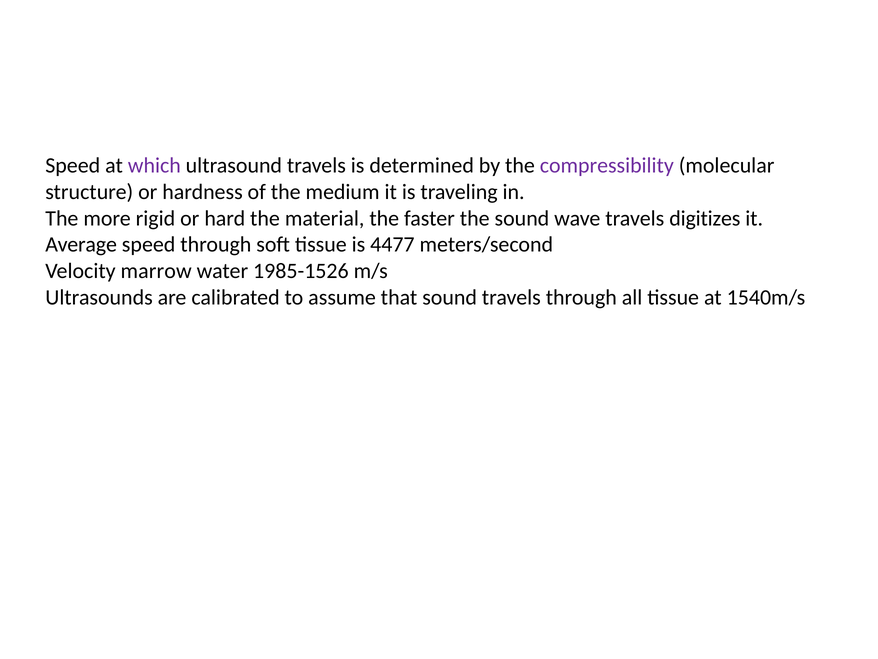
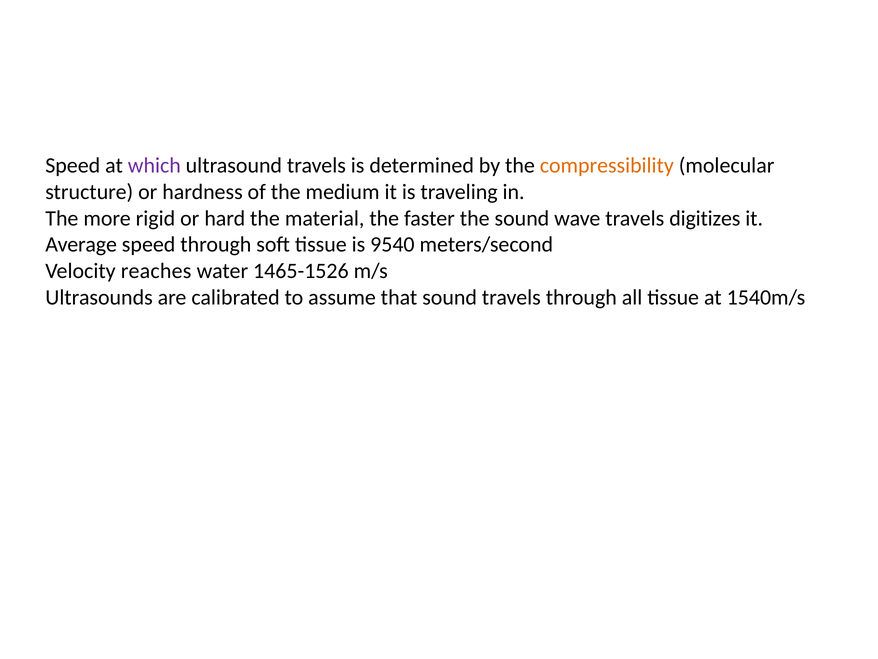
compressibility colour: purple -> orange
4477: 4477 -> 9540
marrow: marrow -> reaches
1985-1526: 1985-1526 -> 1465-1526
